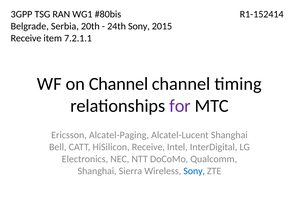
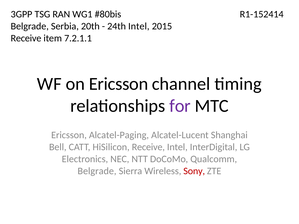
24th Sony: Sony -> Intel
on Channel: Channel -> Ericsson
Shanghai at (97, 171): Shanghai -> Belgrade
Sony at (194, 171) colour: blue -> red
